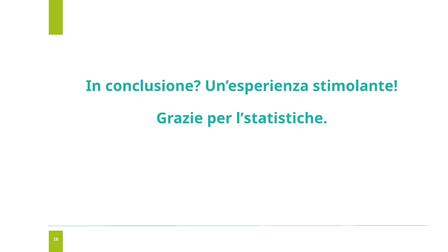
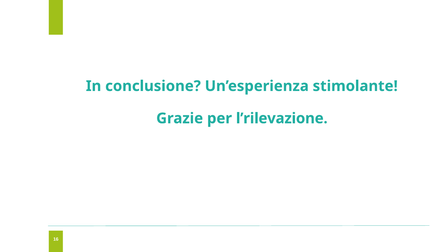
l’statistiche: l’statistiche -> l’rilevazione
